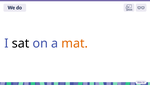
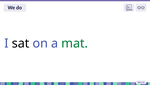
mat colour: orange -> green
